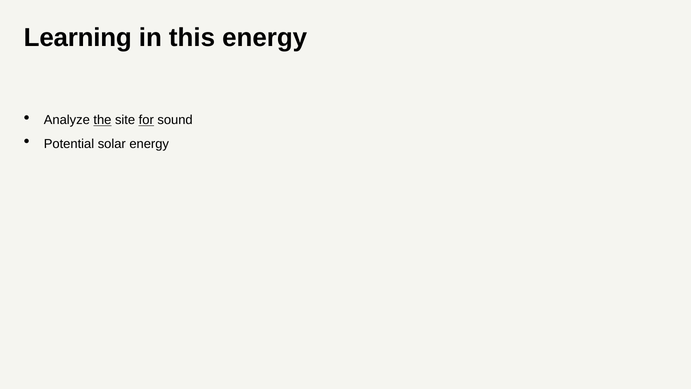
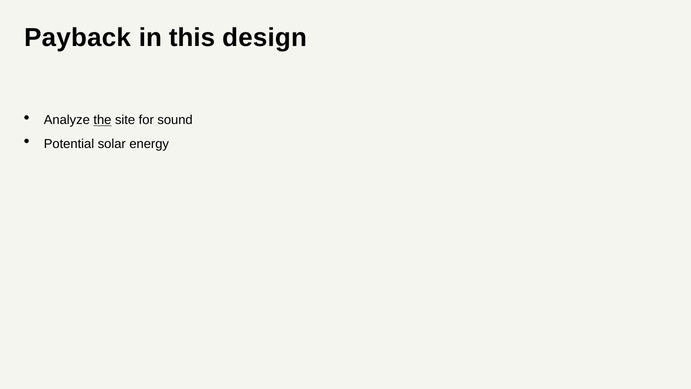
Learning: Learning -> Payback
this energy: energy -> design
for underline: present -> none
